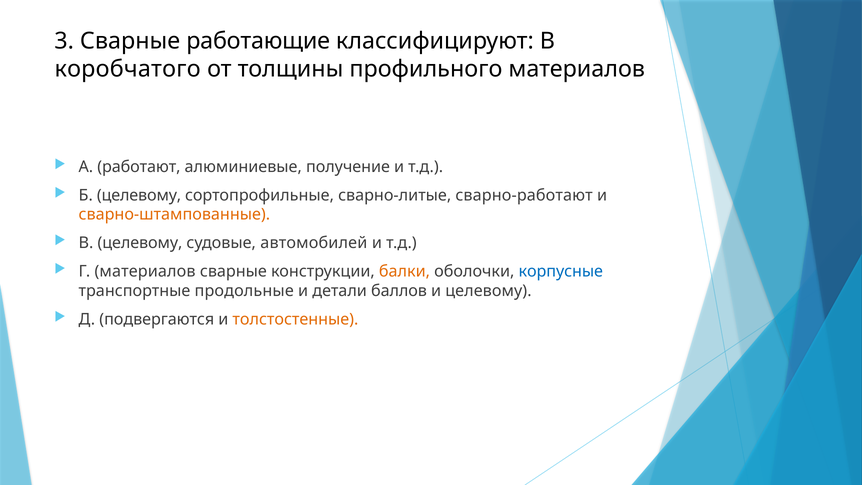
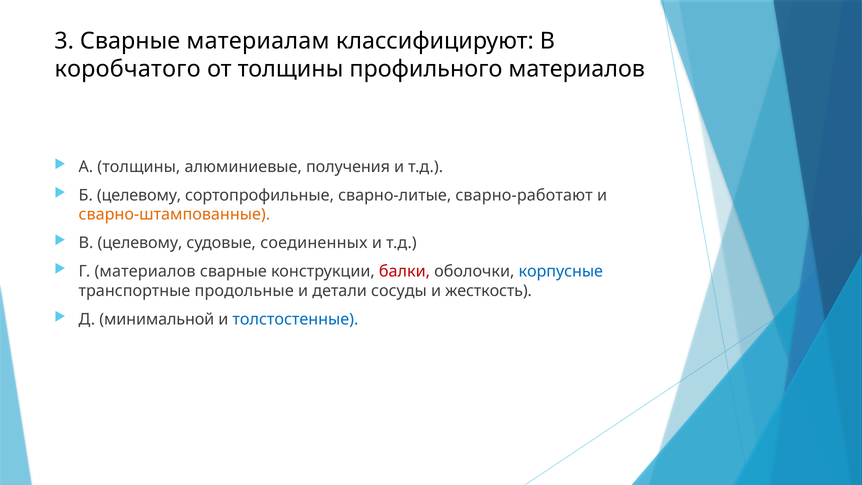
работающие: работающие -> материалам
А работают: работают -> толщины
получение: получение -> получения
автомобилей: автомобилей -> соединенных
балки colour: orange -> red
баллов: баллов -> сосуды
и целевому: целевому -> жесткость
подвергаются: подвергаются -> минимальной
толстостенные colour: orange -> blue
